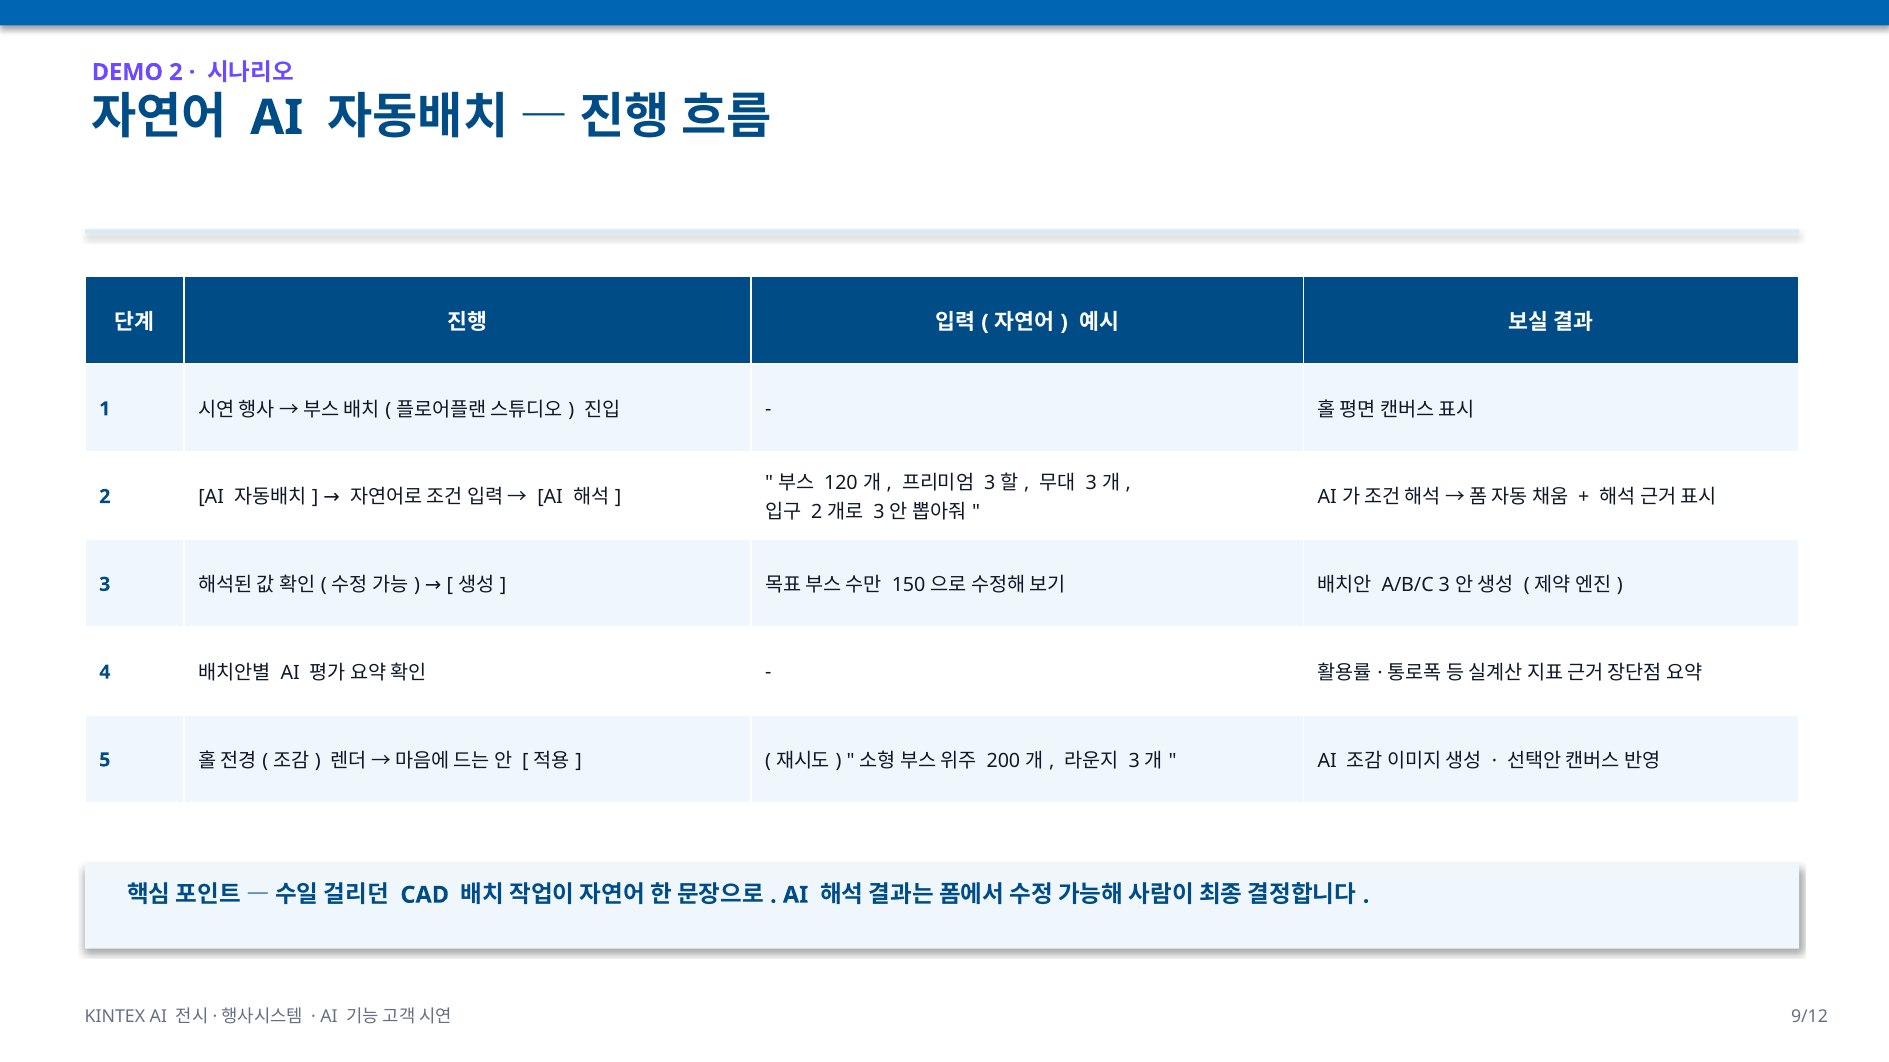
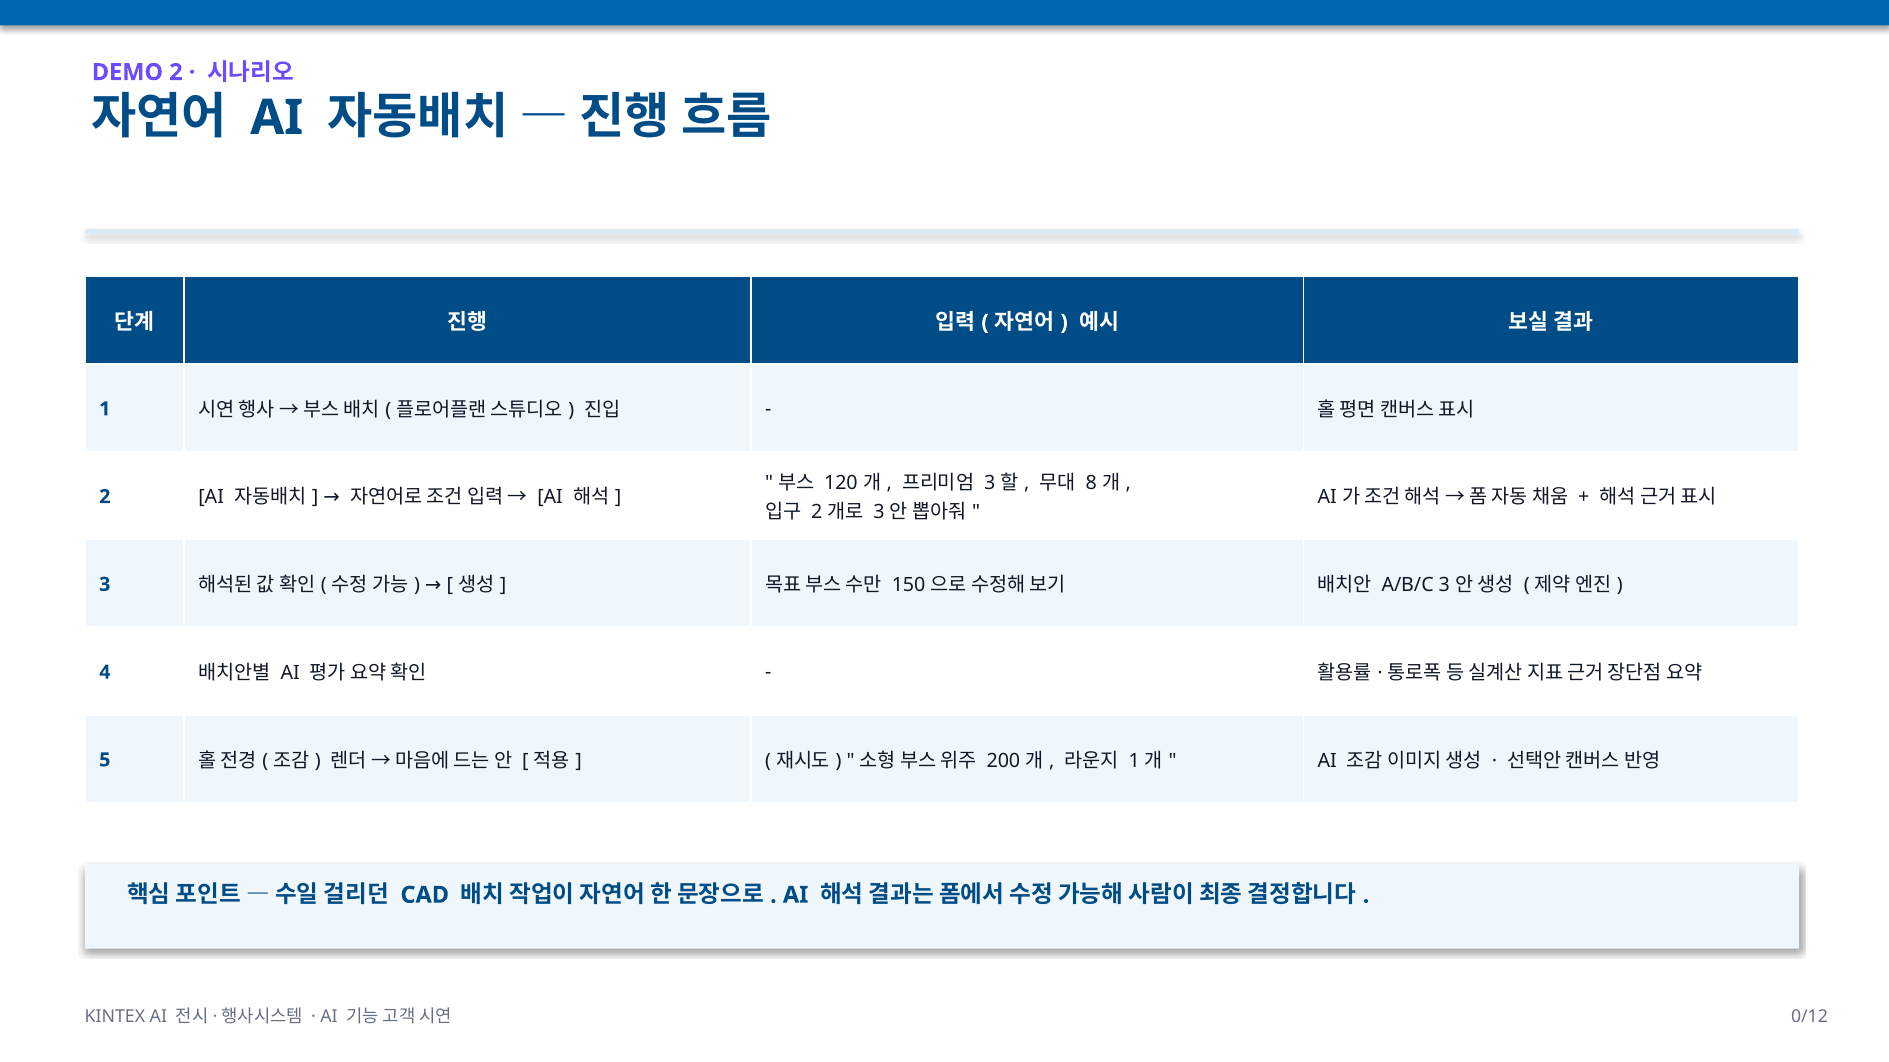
3 at (1091, 484): 3 -> 8
3 at (1134, 761): 3 -> 1
9/12: 9/12 -> 0/12
